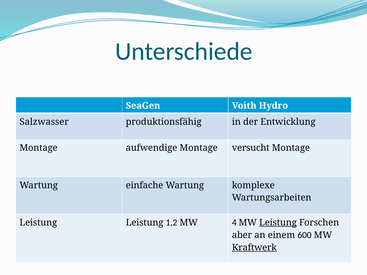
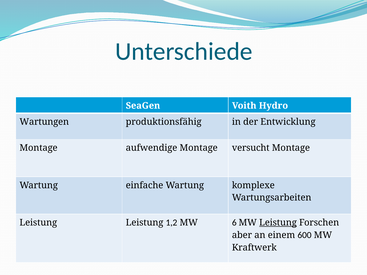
Salzwasser: Salzwasser -> Wartungen
4: 4 -> 6
Kraftwerk underline: present -> none
